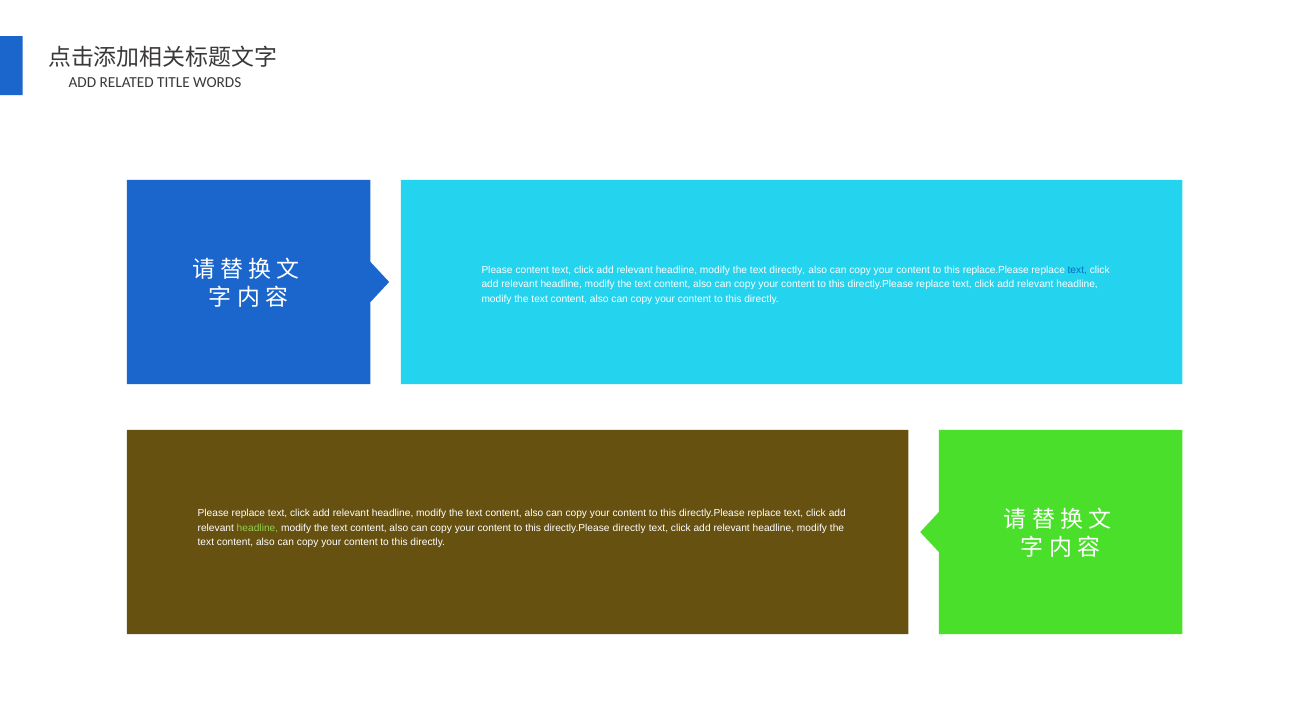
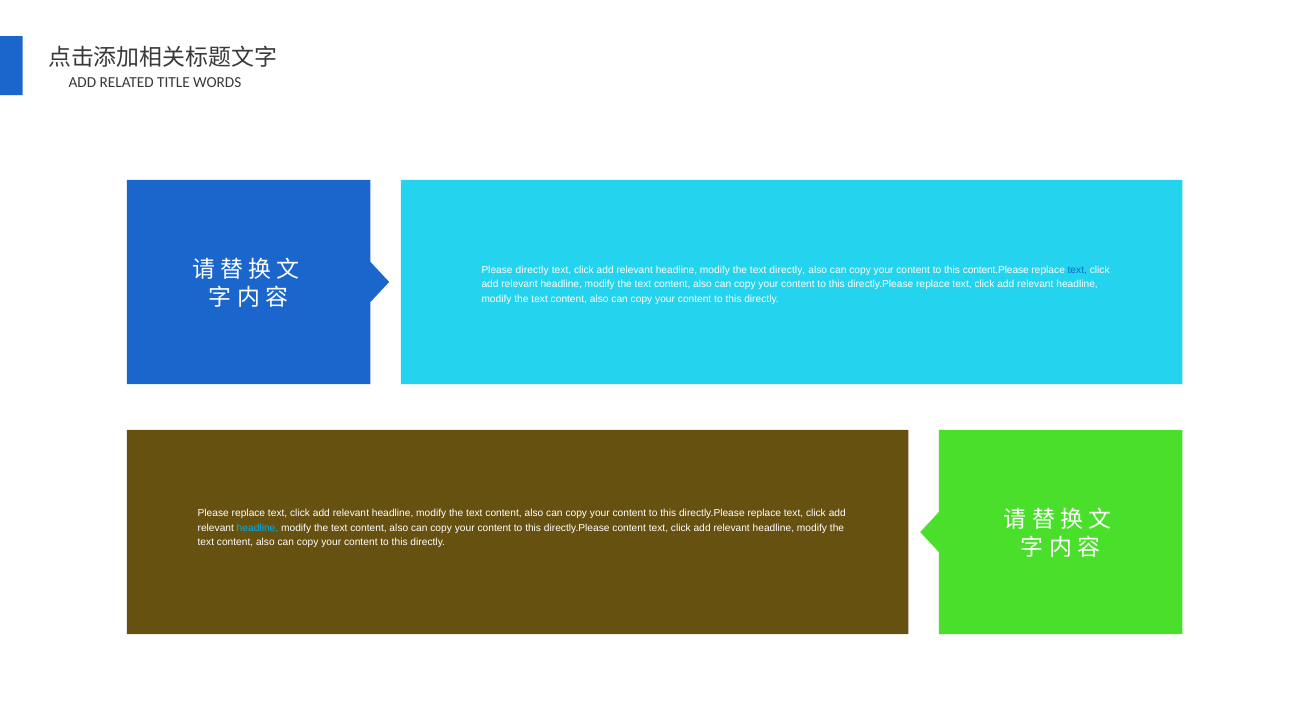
Please content: content -> directly
replace.Please: replace.Please -> content.Please
headline at (257, 528) colour: light green -> light blue
directly.Please directly: directly -> content
